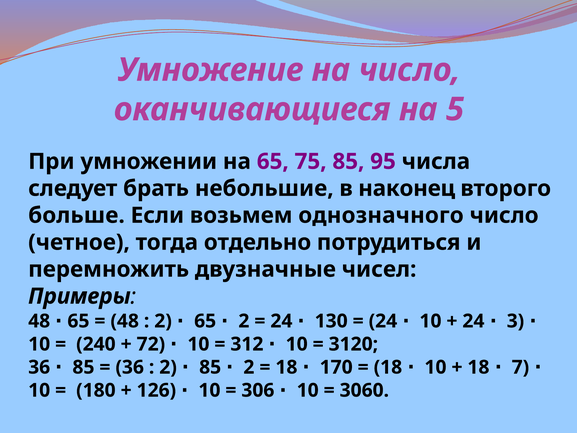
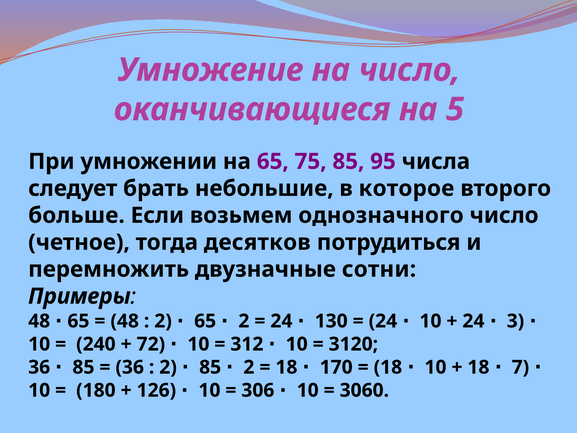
наконец: наконец -> которое
отдельно: отдельно -> десятков
чисел: чисел -> сотни
